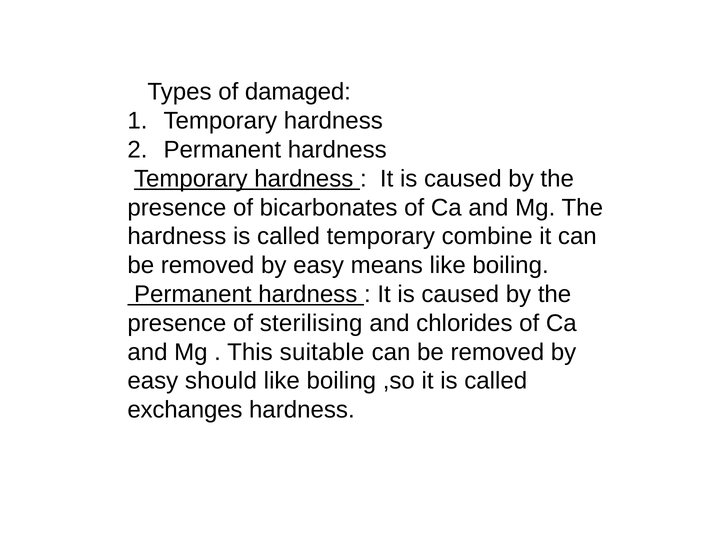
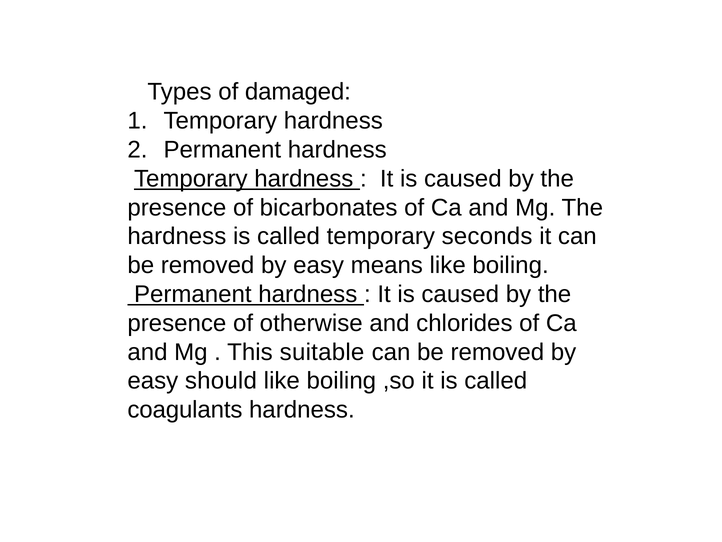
combine: combine -> seconds
sterilising: sterilising -> otherwise
exchanges: exchanges -> coagulants
